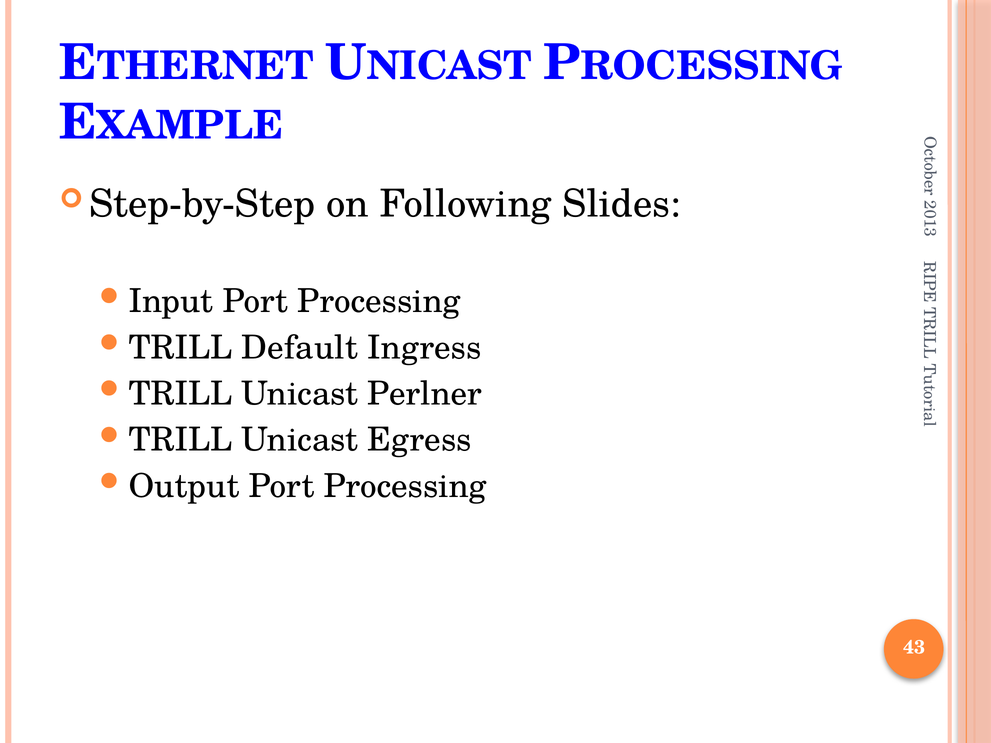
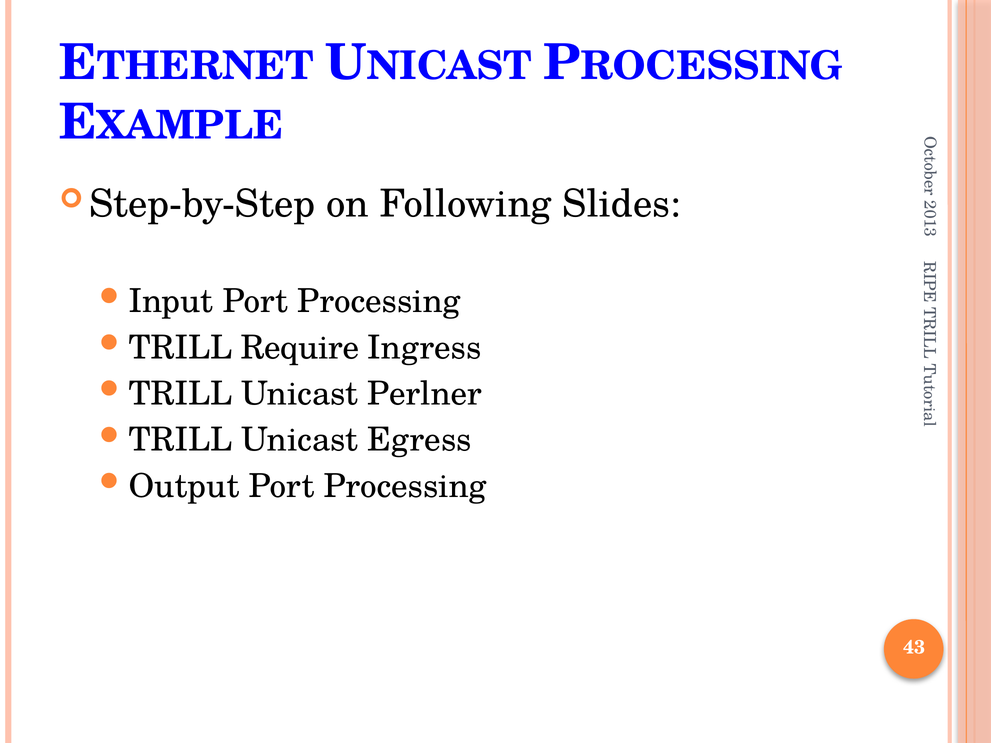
Default: Default -> Require
